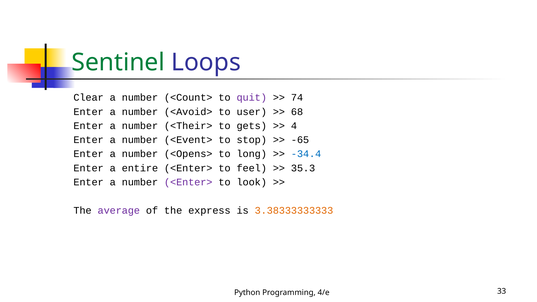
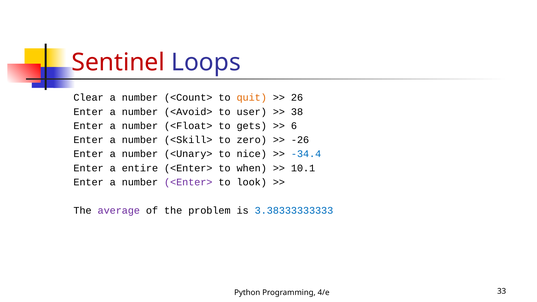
Sentinel colour: green -> red
quit colour: purple -> orange
74: 74 -> 26
68: 68 -> 38
<Their>: <Their> -> <Float>
4: 4 -> 6
<Event>: <Event> -> <Skill>
stop: stop -> zero
-65: -65 -> -26
<Opens>: <Opens> -> <Unary>
long: long -> nice
feel: feel -> when
35.3: 35.3 -> 10.1
express: express -> problem
3.38333333333 colour: orange -> blue
